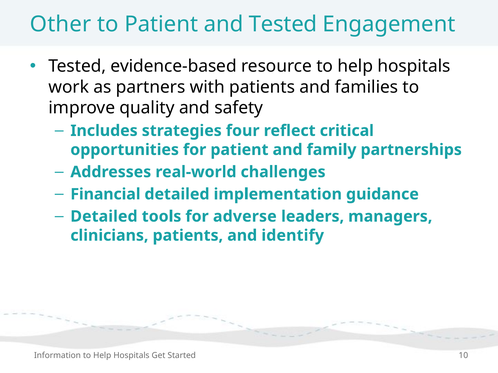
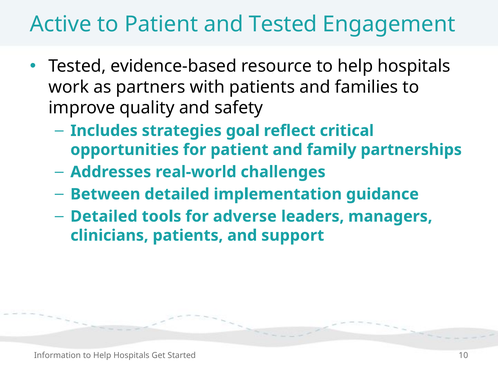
Other: Other -> Active
four: four -> goal
Financial: Financial -> Between
identify: identify -> support
